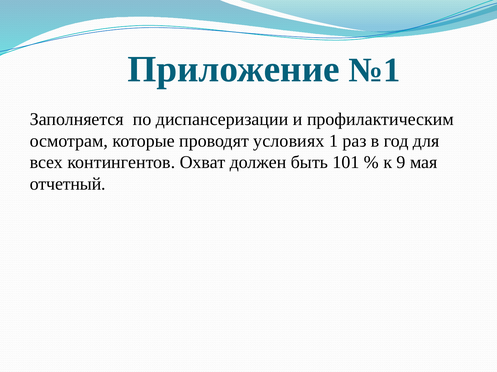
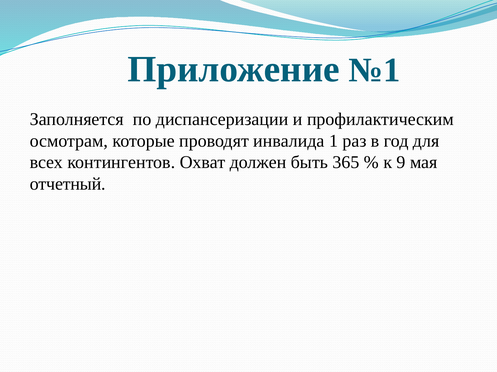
условиях: условиях -> инвалида
101: 101 -> 365
